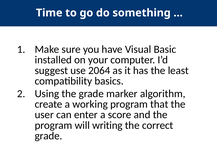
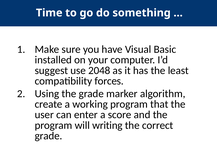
2064: 2064 -> 2048
basics: basics -> forces
